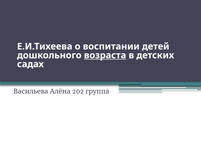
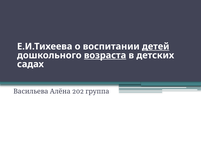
детей underline: none -> present
